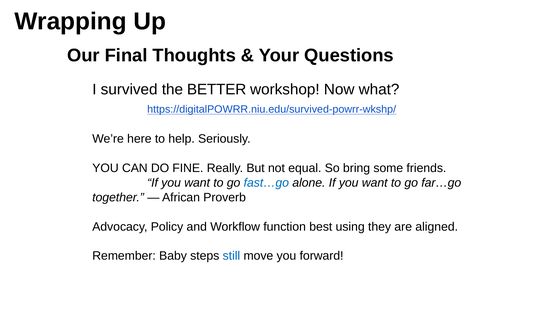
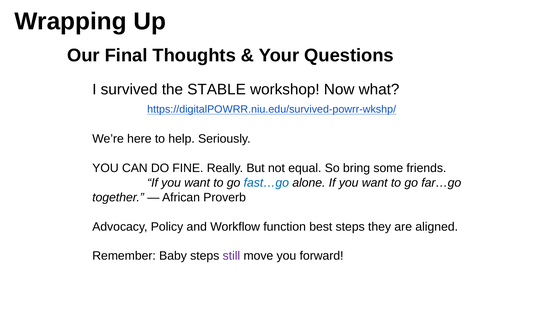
BETTER: BETTER -> STABLE
best using: using -> steps
still colour: blue -> purple
